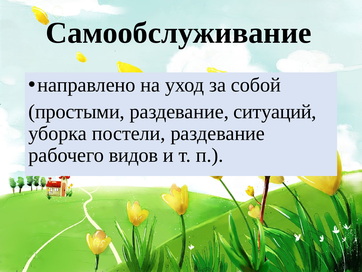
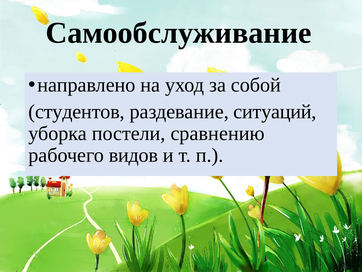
простыми: простыми -> студентов
постели раздевание: раздевание -> сравнению
